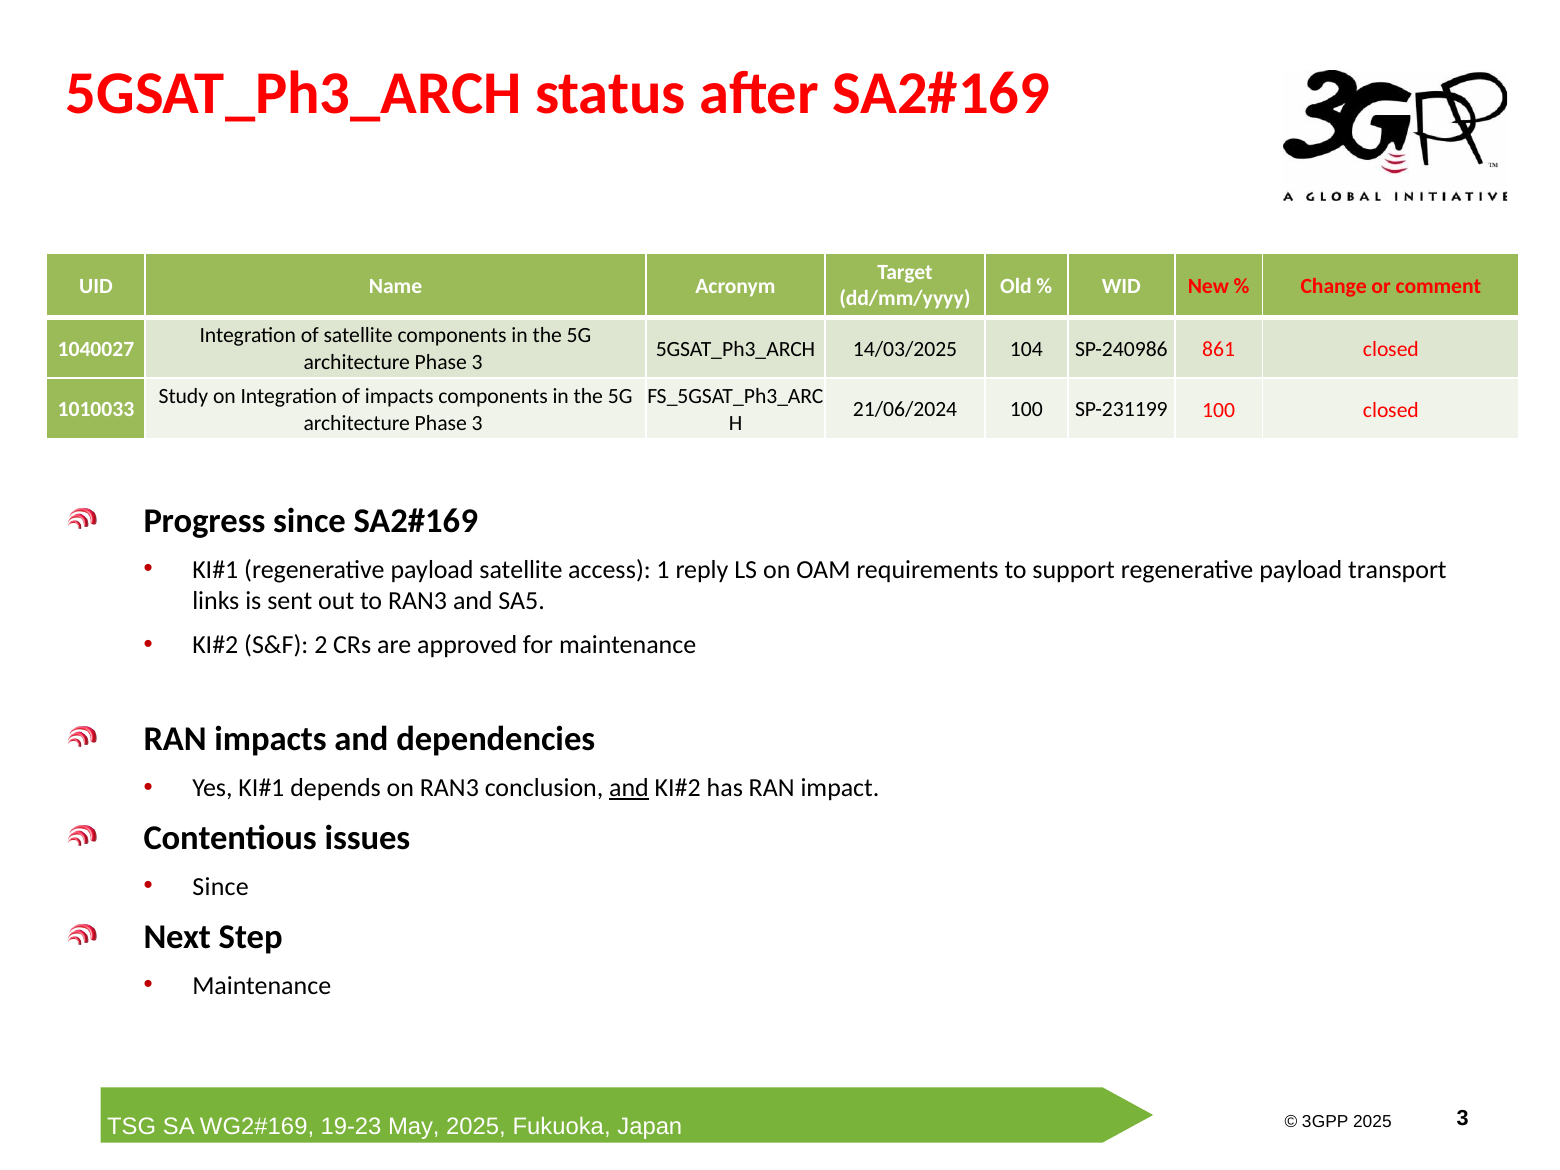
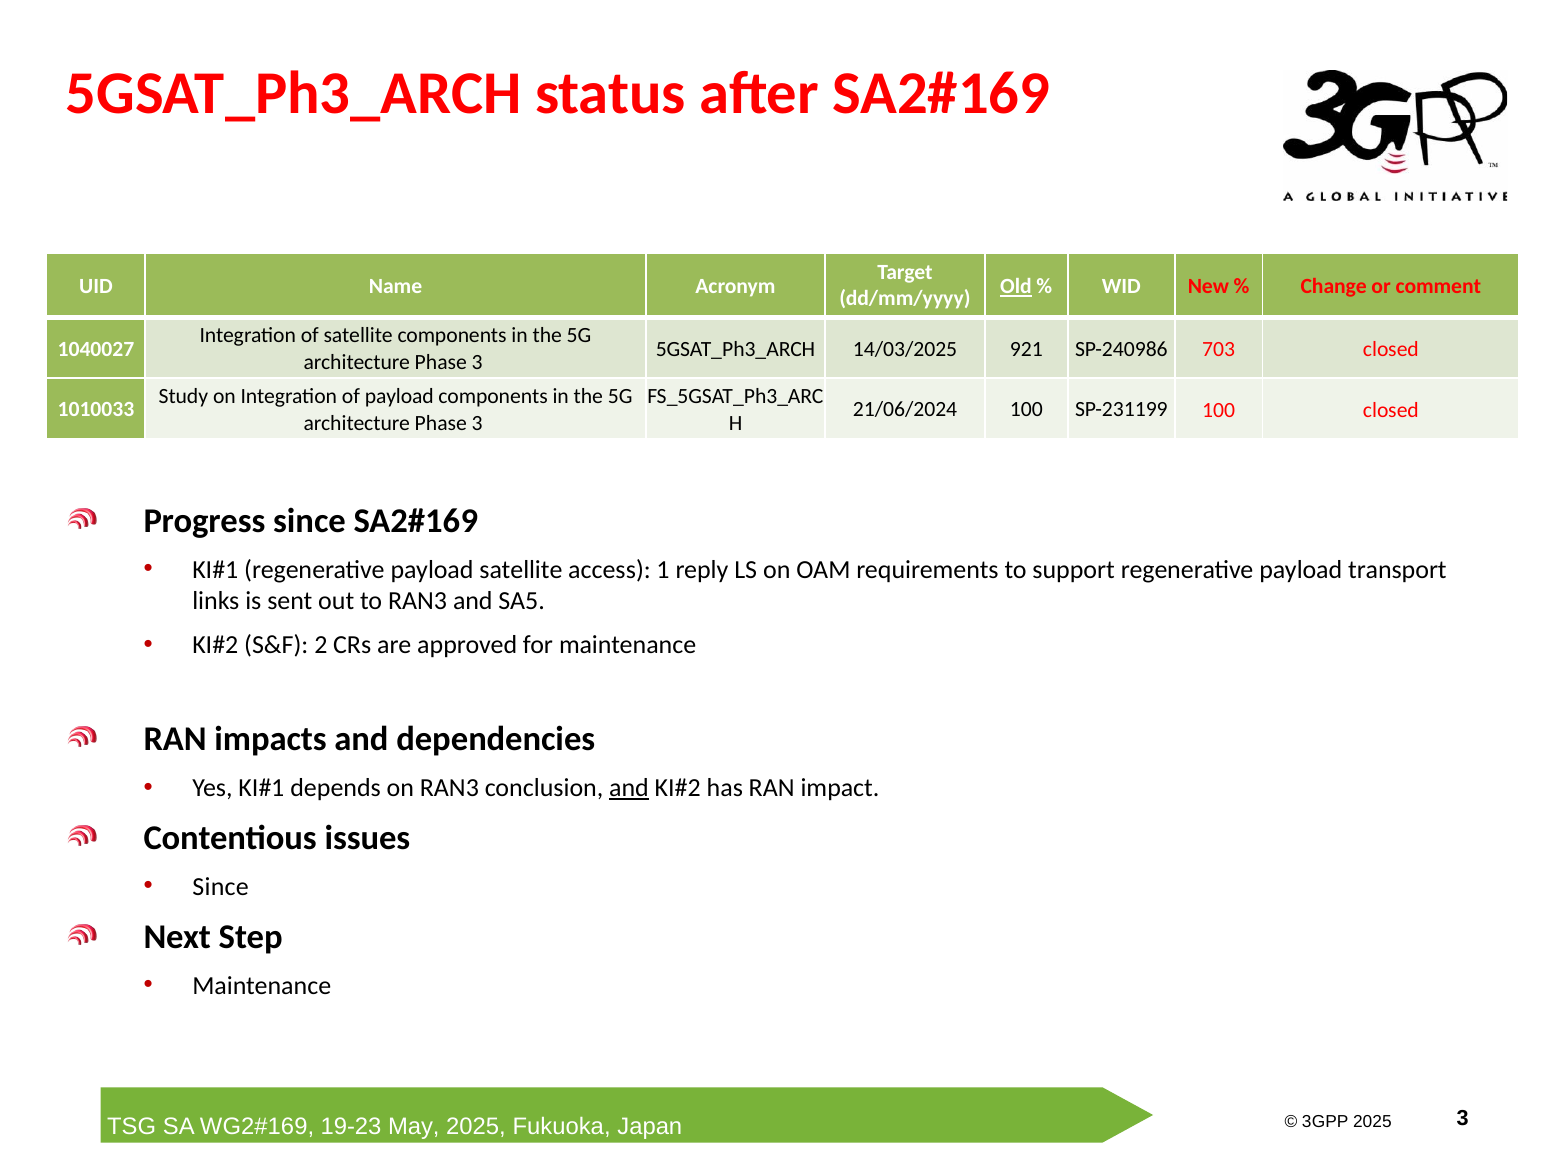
Old underline: none -> present
104: 104 -> 921
861: 861 -> 703
of impacts: impacts -> payload
